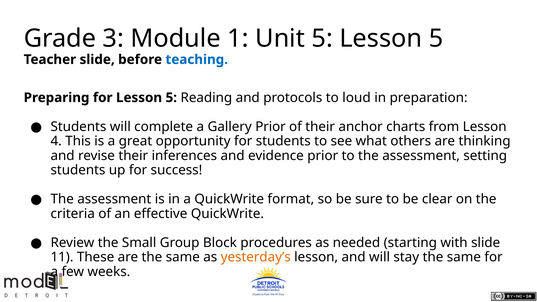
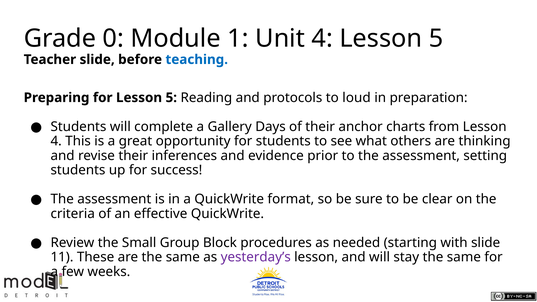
3: 3 -> 0
Unit 5: 5 -> 4
Gallery Prior: Prior -> Days
yesterday’s colour: orange -> purple
